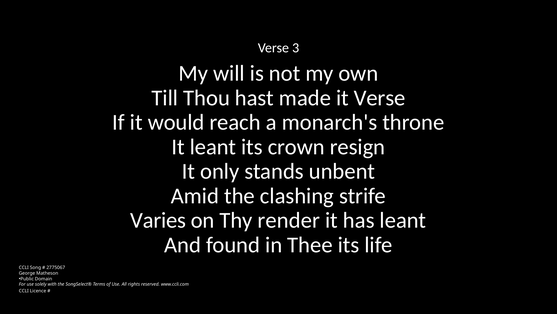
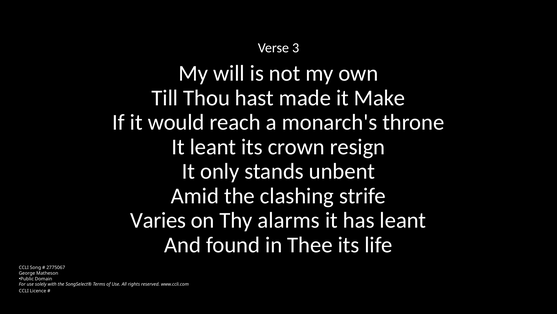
it Verse: Verse -> Make
render: render -> alarms
